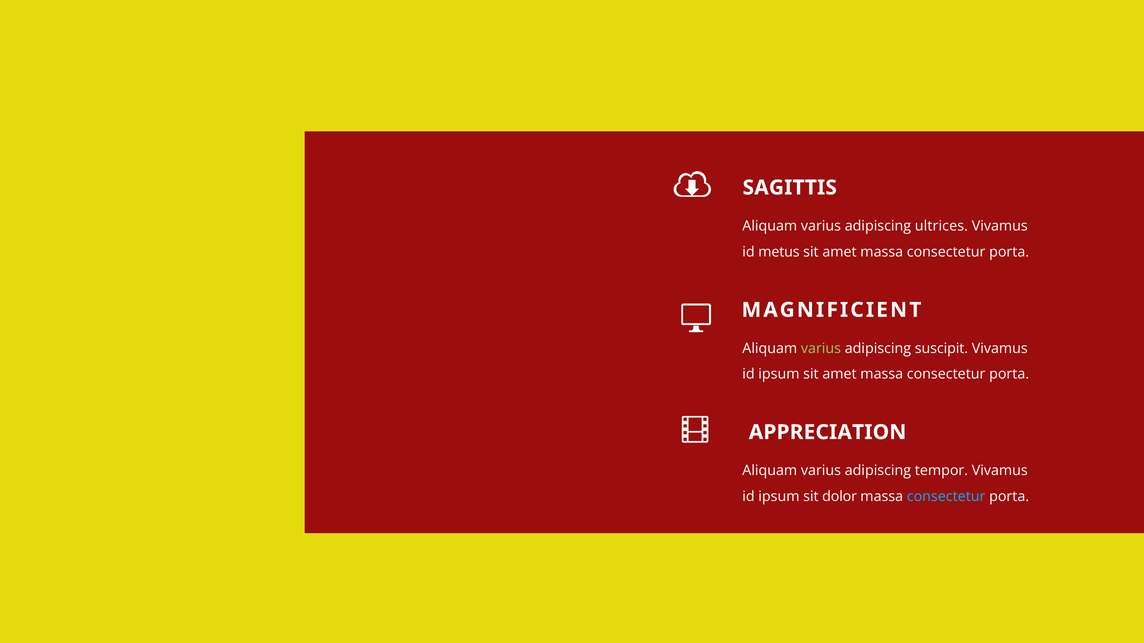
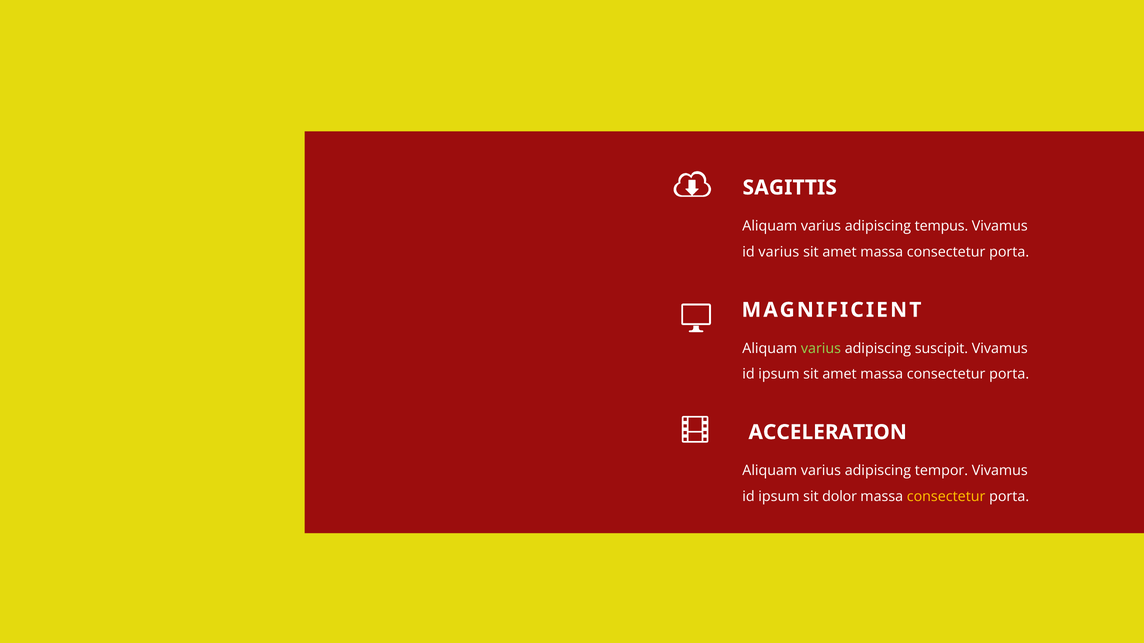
ultrices: ultrices -> tempus
id metus: metus -> varius
APPRECIATION: APPRECIATION -> ACCELERATION
consectetur at (946, 497) colour: light blue -> yellow
